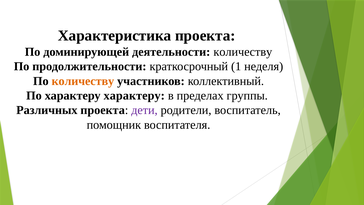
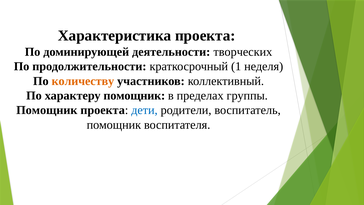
деятельности количеству: количеству -> творческих
характеру характеру: характеру -> помощник
Различных at (47, 110): Различных -> Помощник
дети colour: purple -> blue
